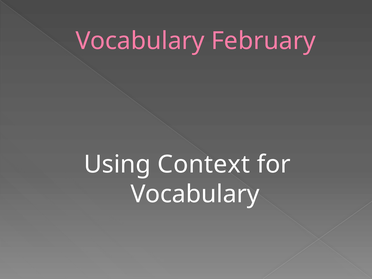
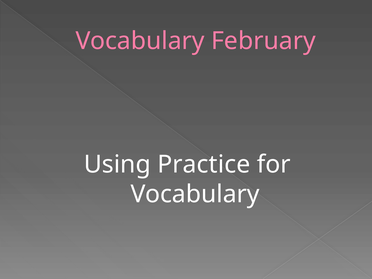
Context: Context -> Practice
